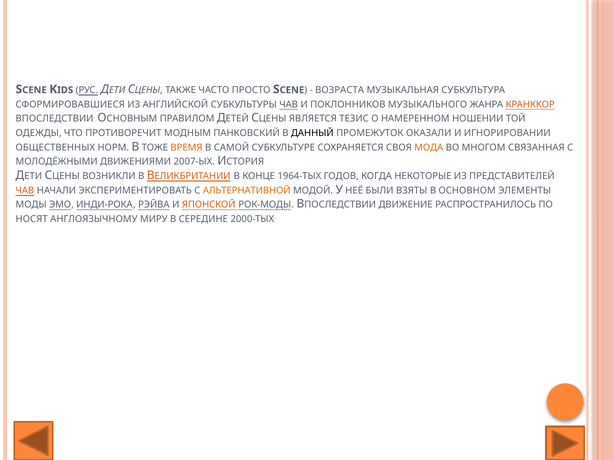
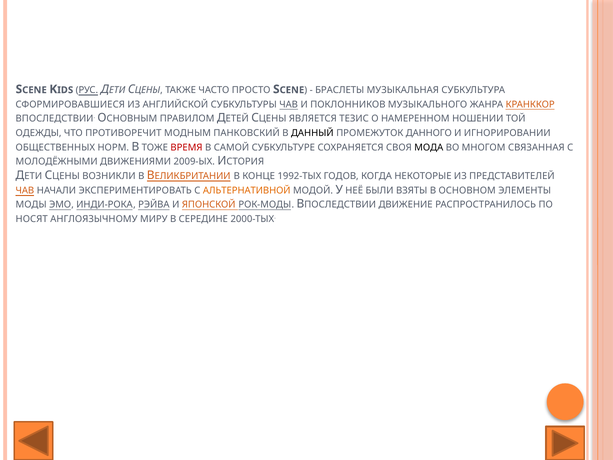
ВОЗРАСТА: ВОЗРАСТА -> БРАСЛЕТЫ
ОКАЗАЛИ: ОКАЗАЛИ -> ДАННОГО
ВРЕМЯ colour: orange -> red
МОДА colour: orange -> black
2007-ЫХ: 2007-ЫХ -> 2009-ЫХ
1964-ТЫХ: 1964-ТЫХ -> 1992-ТЫХ
